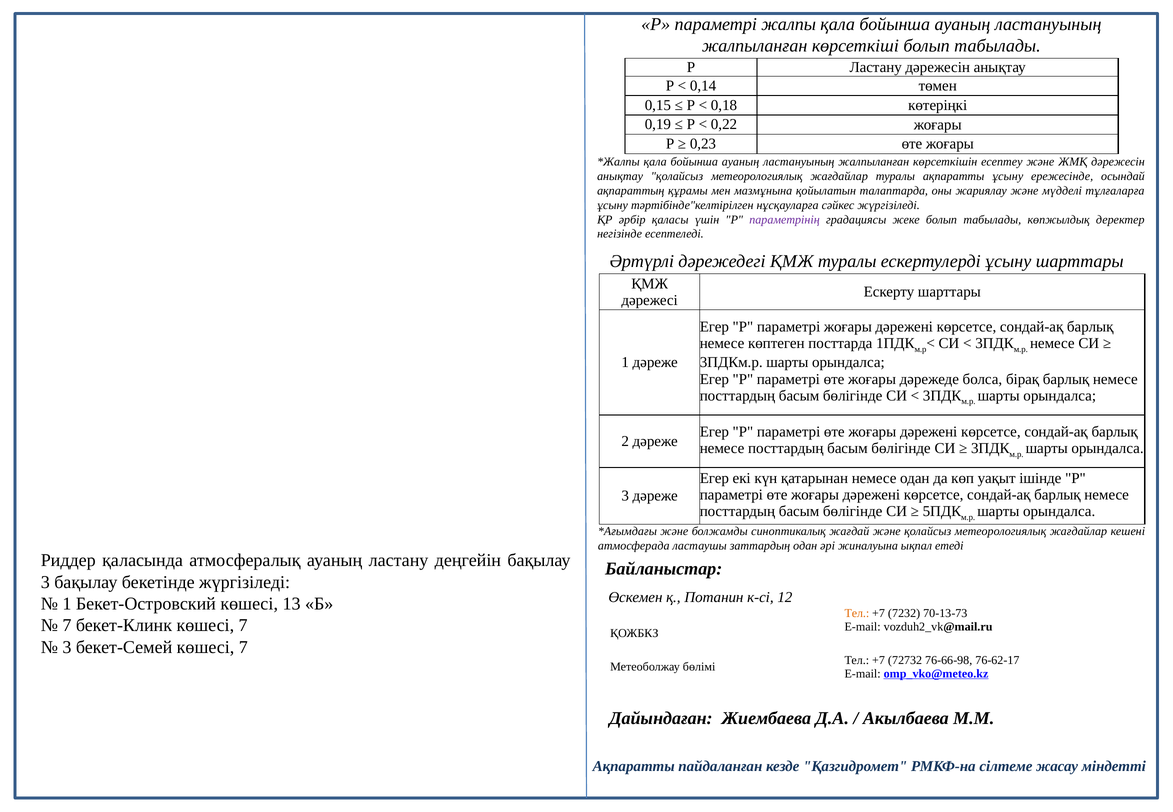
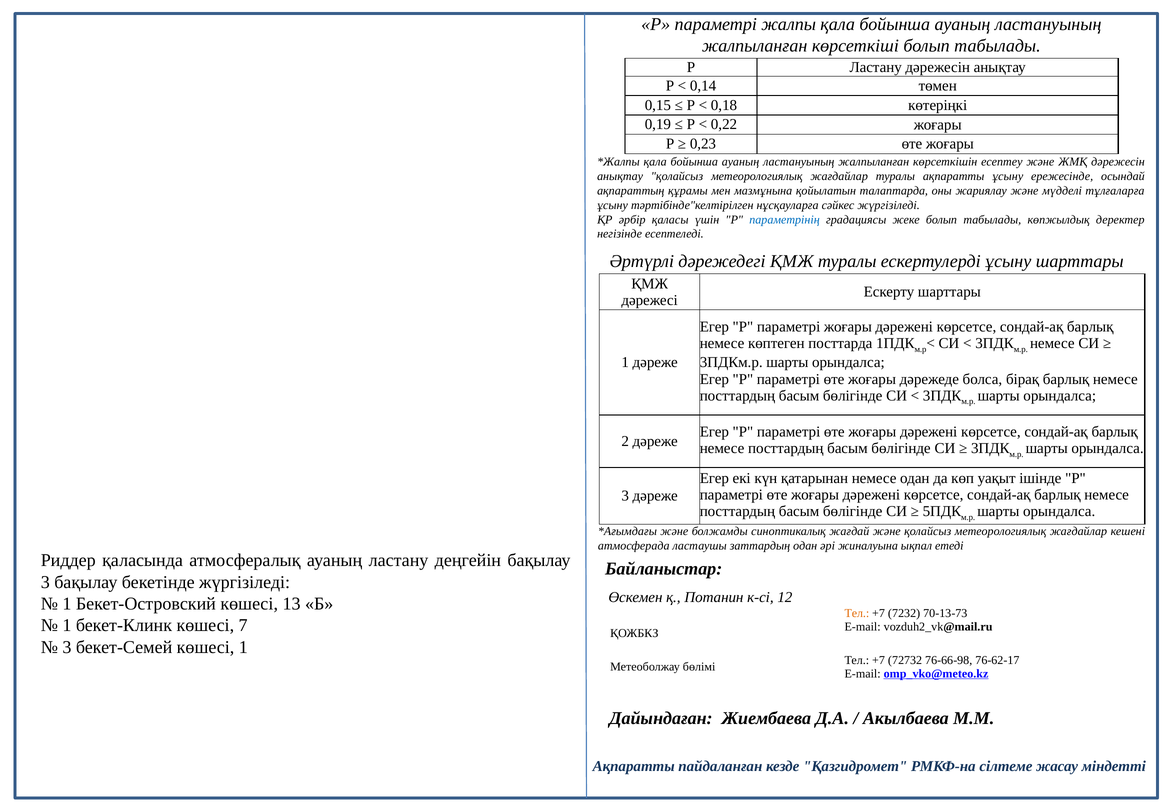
параметрінің colour: purple -> blue
7 at (67, 626): 7 -> 1
бекет-Семей көшесі 7: 7 -> 1
